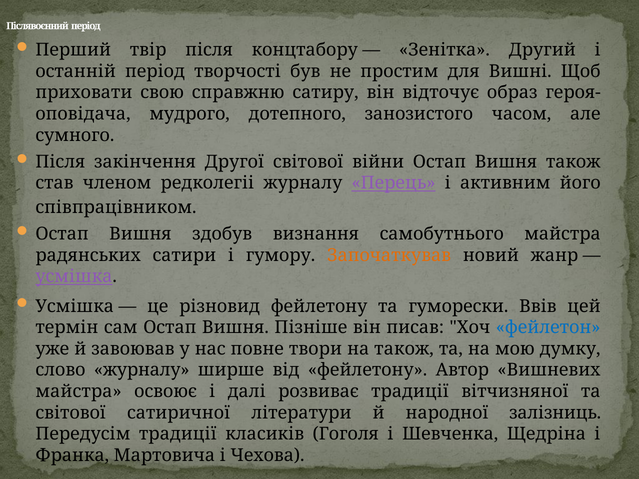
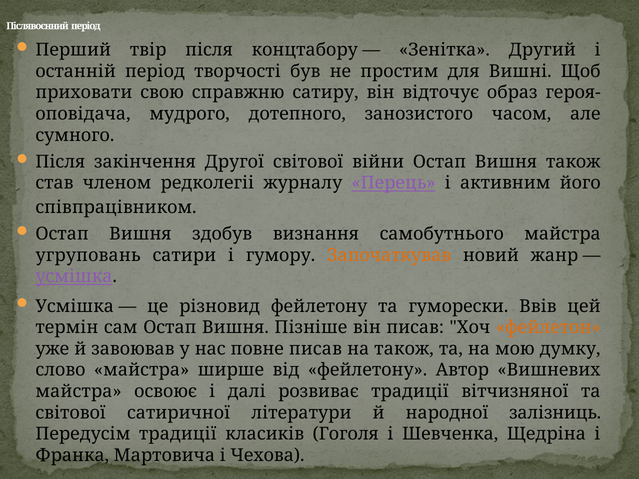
радянських: радянських -> угруповань
фейлетон colour: blue -> orange
повне твори: твори -> писав
слово журналу: журналу -> майстра
